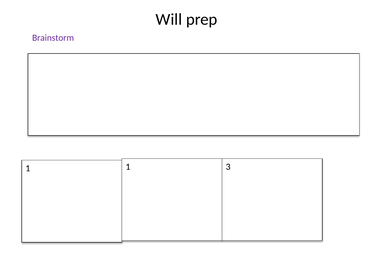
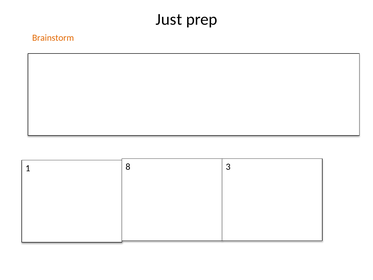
Will: Will -> Just
Brainstorm colour: purple -> orange
1 1: 1 -> 8
